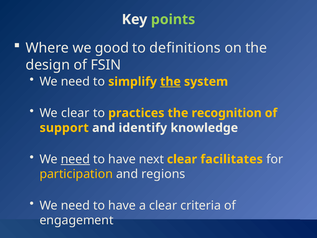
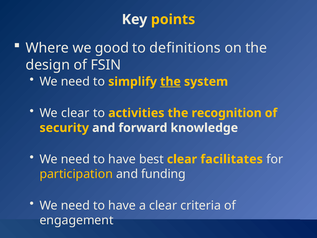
points colour: light green -> yellow
practices: practices -> activities
support: support -> security
identify: identify -> forward
need at (75, 159) underline: present -> none
next: next -> best
regions: regions -> funding
